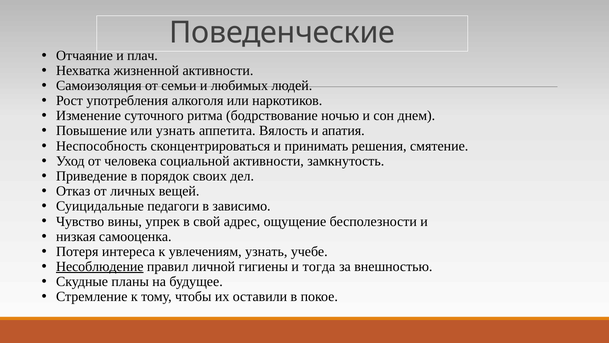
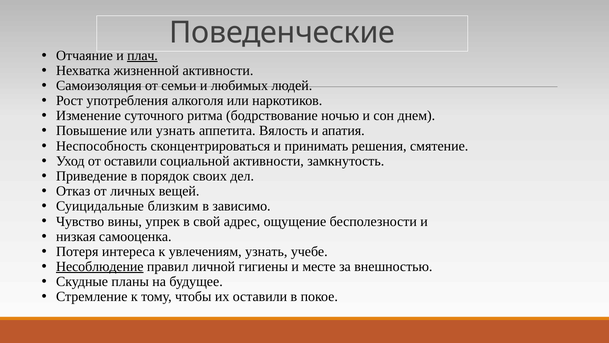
плач underline: none -> present
от человека: человека -> оставили
педагоги: педагоги -> близким
тогда: тогда -> месте
